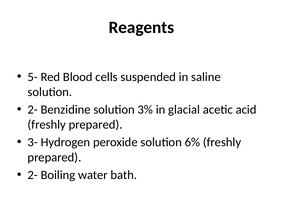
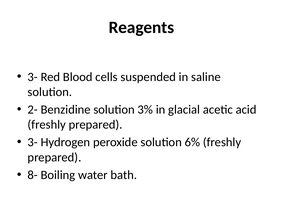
5- at (33, 77): 5- -> 3-
2- at (33, 175): 2- -> 8-
